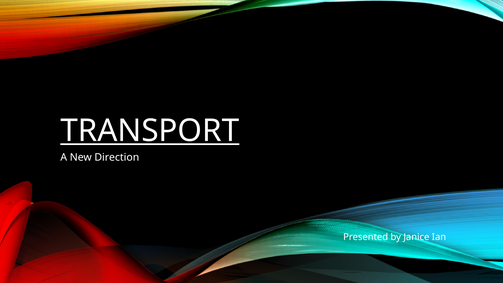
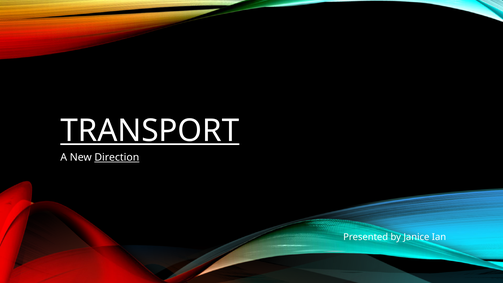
Direction underline: none -> present
